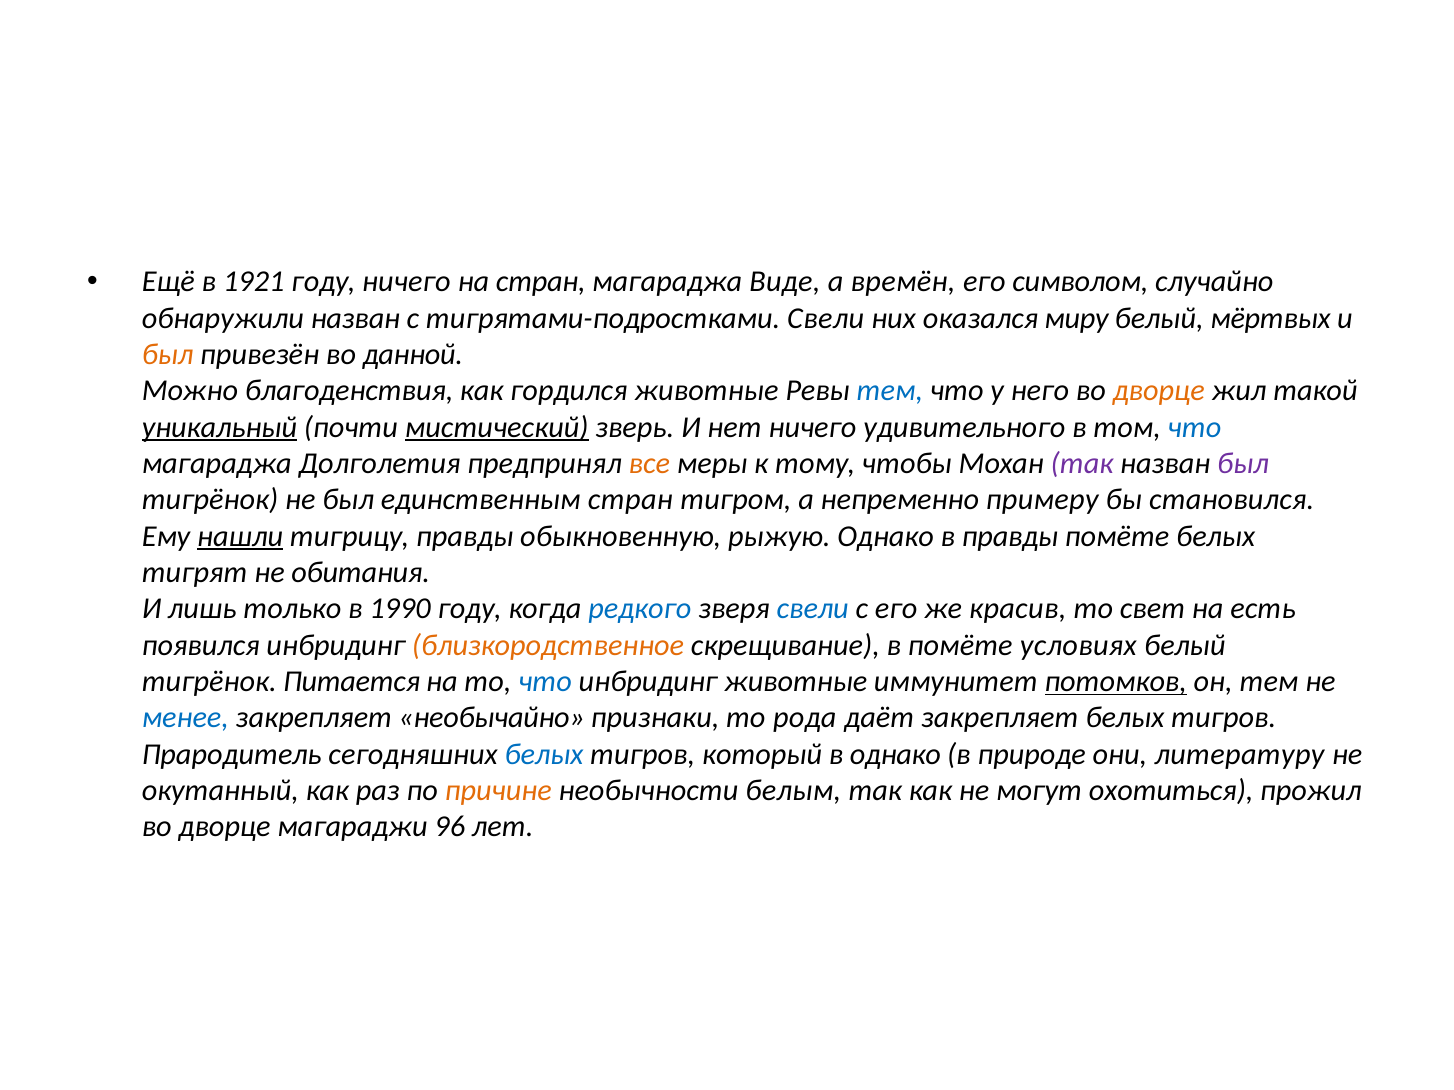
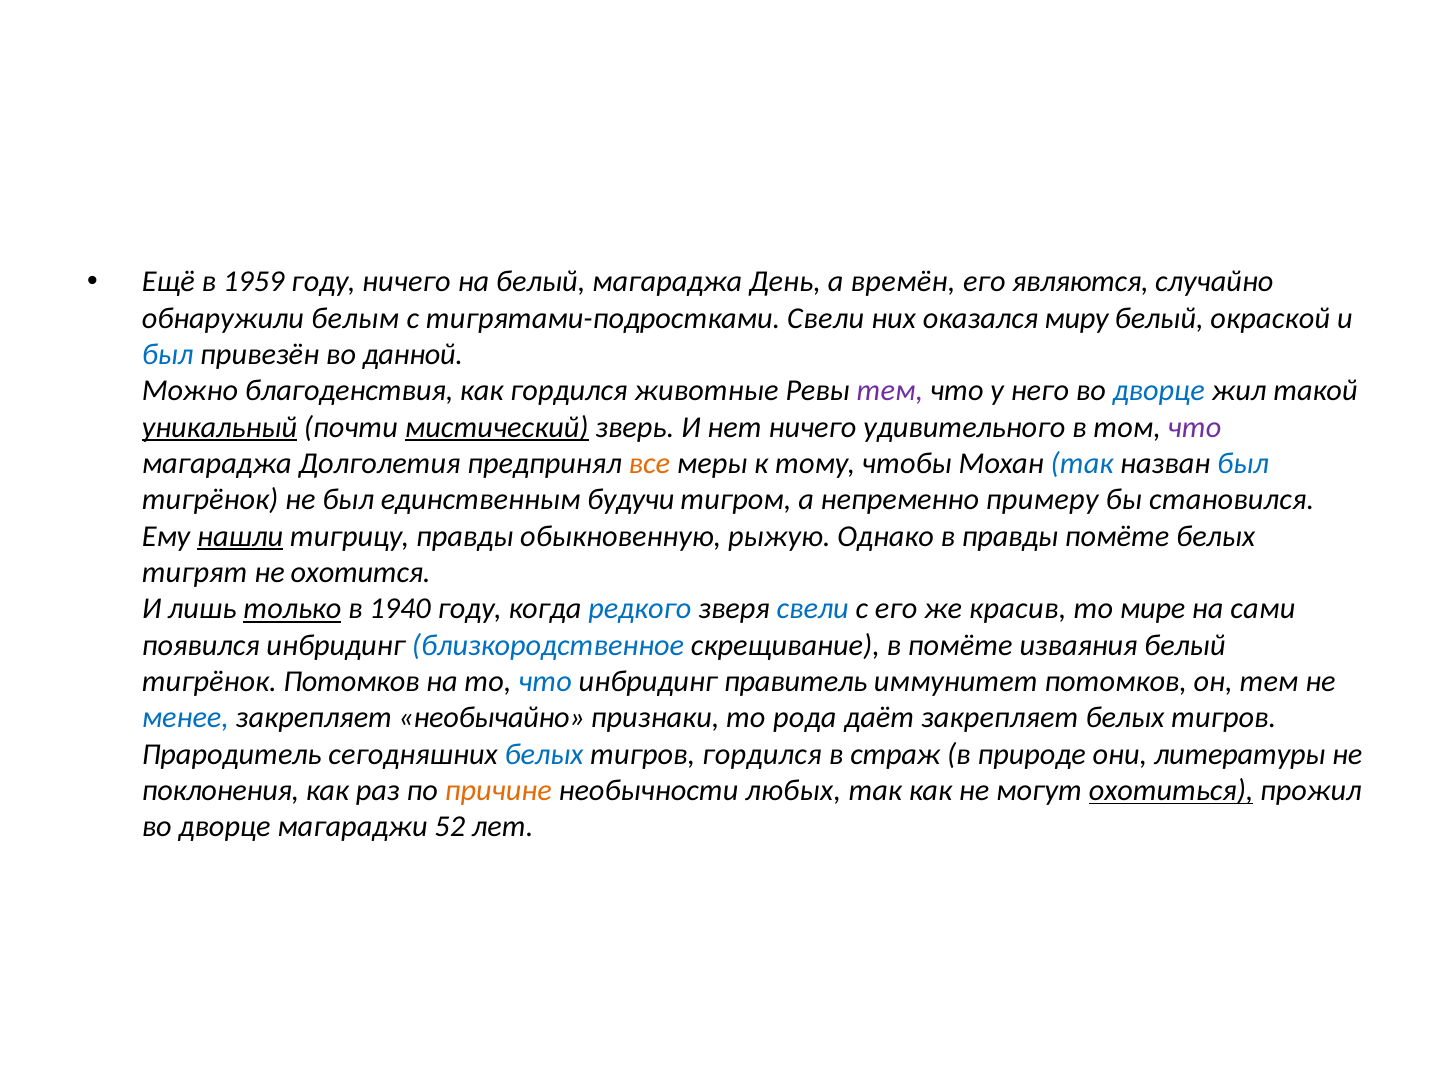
1921: 1921 -> 1959
на стран: стран -> белый
Виде: Виде -> День
символом: символом -> являются
обнаружили назван: назван -> белым
мёртвых: мёртвых -> окраской
был at (168, 355) colour: orange -> blue
тем at (890, 391) colour: blue -> purple
дворце at (1159, 391) colour: orange -> blue
что at (1195, 427) colour: blue -> purple
так at (1082, 464) colour: purple -> blue
был at (1243, 464) colour: purple -> blue
единственным стран: стран -> будучи
обитания: обитания -> охотится
только underline: none -> present
1990: 1990 -> 1940
свет: свет -> мире
есть: есть -> сами
близкородственное colour: orange -> blue
условиях: условиях -> изваяния
тигрёнок Питается: Питается -> Потомков
инбридинг животные: животные -> правитель
потомков at (1116, 682) underline: present -> none
тигров который: который -> гордился
в однако: однако -> страж
литературу: литературу -> литературы
окутанный: окутанный -> поклонения
белым: белым -> любых
охотиться underline: none -> present
96: 96 -> 52
